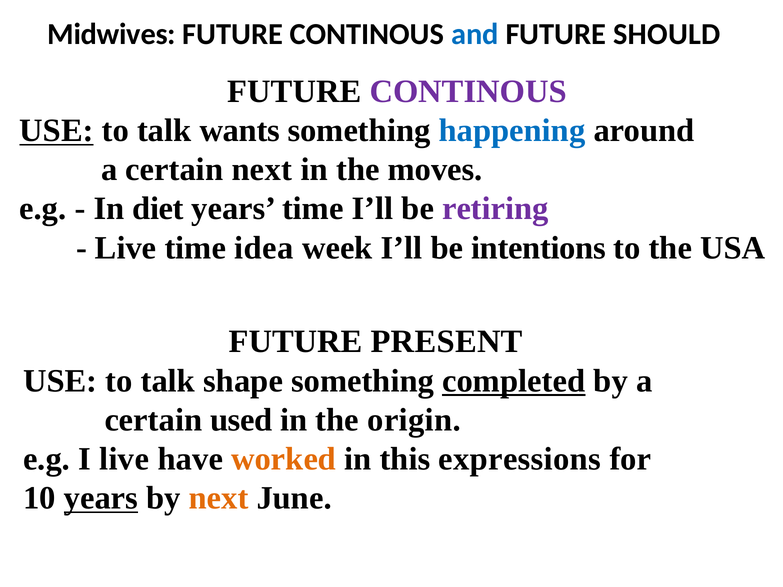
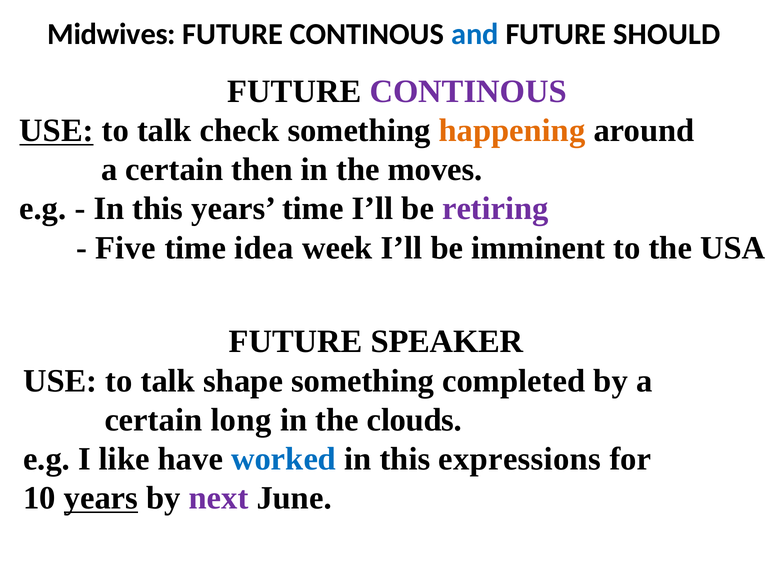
wants: wants -> check
happening colour: blue -> orange
certain next: next -> then
diet at (158, 209): diet -> this
Live at (126, 248): Live -> Five
intentions: intentions -> imminent
PRESENT: PRESENT -> SPEAKER
completed underline: present -> none
used: used -> long
origin: origin -> clouds
I live: live -> like
worked colour: orange -> blue
next at (219, 498) colour: orange -> purple
